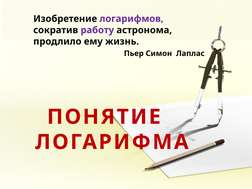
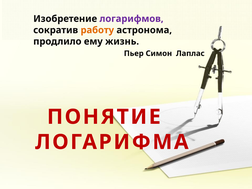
работу colour: purple -> orange
